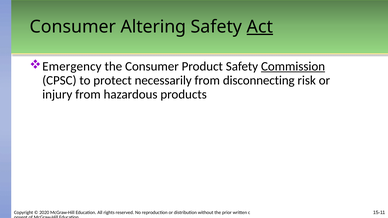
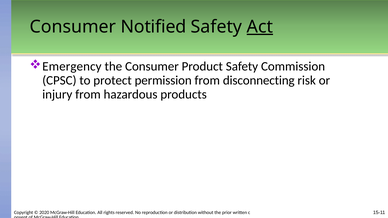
Altering: Altering -> Notified
Commission underline: present -> none
necessarily: necessarily -> permission
